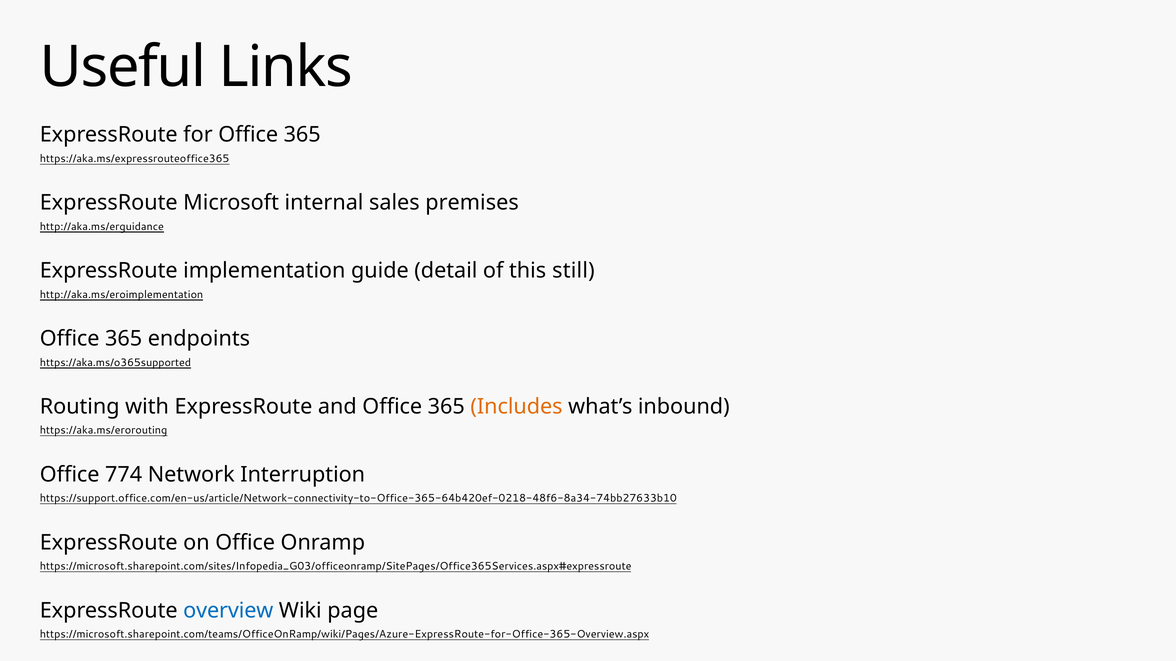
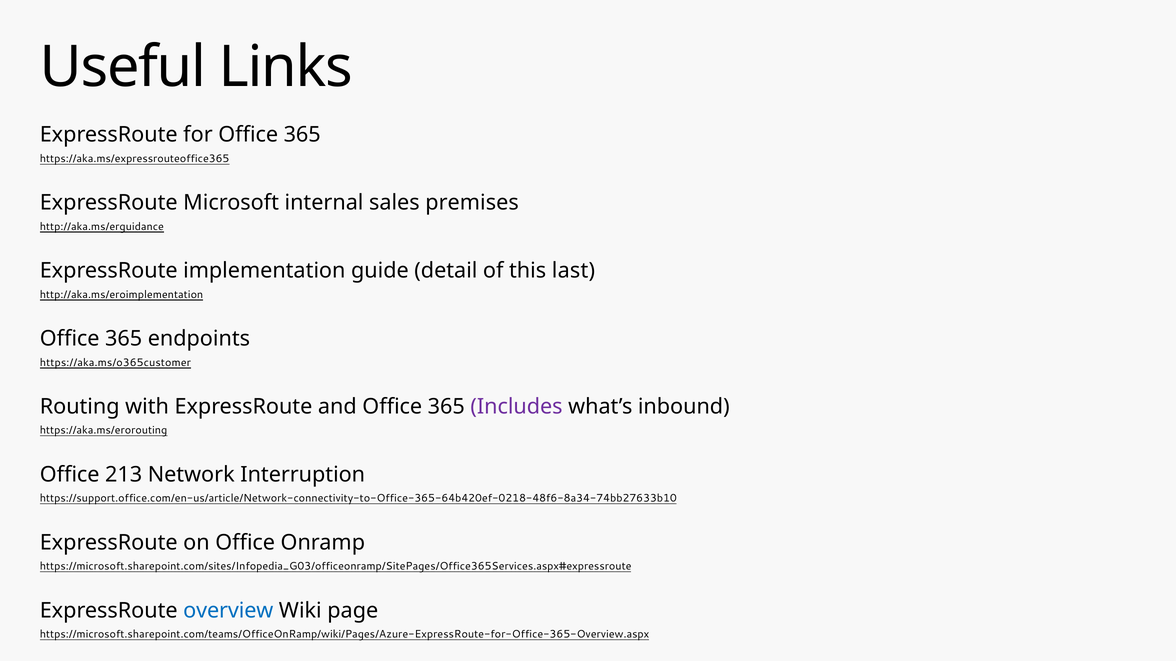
still: still -> last
https://aka.ms/o365supported: https://aka.ms/o365supported -> https://aka.ms/o365customer
Includes colour: orange -> purple
774: 774 -> 213
